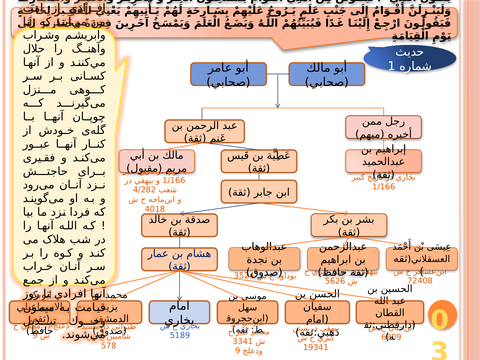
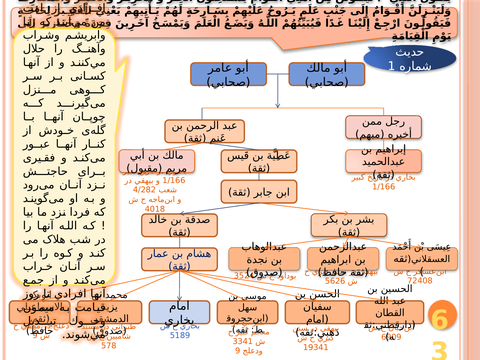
0 at (440, 320): 0 -> 6
